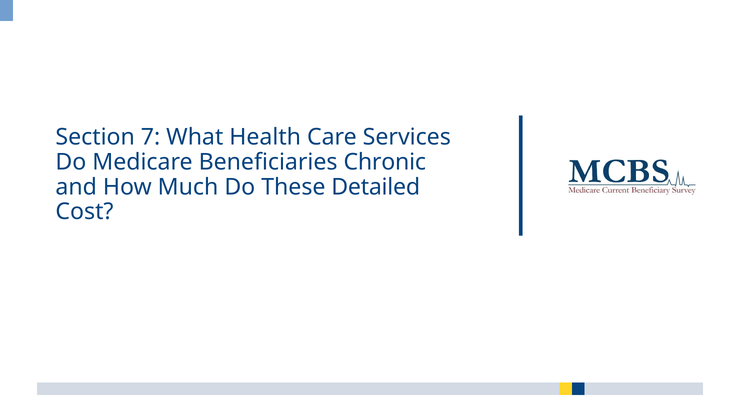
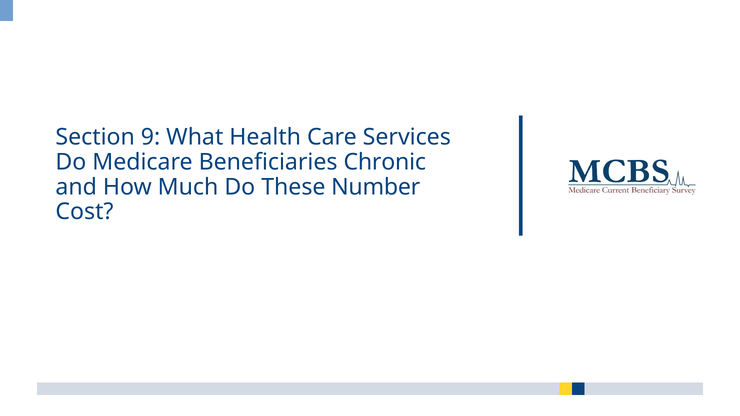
7: 7 -> 9
Detailed: Detailed -> Number
